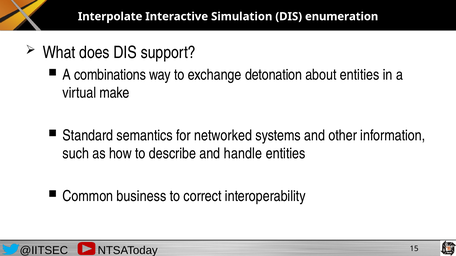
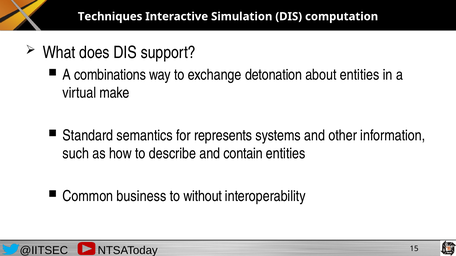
Interpolate: Interpolate -> Techniques
enumeration: enumeration -> computation
networked: networked -> represents
handle: handle -> contain
correct: correct -> without
